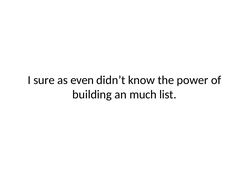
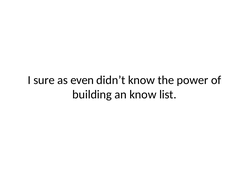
an much: much -> know
